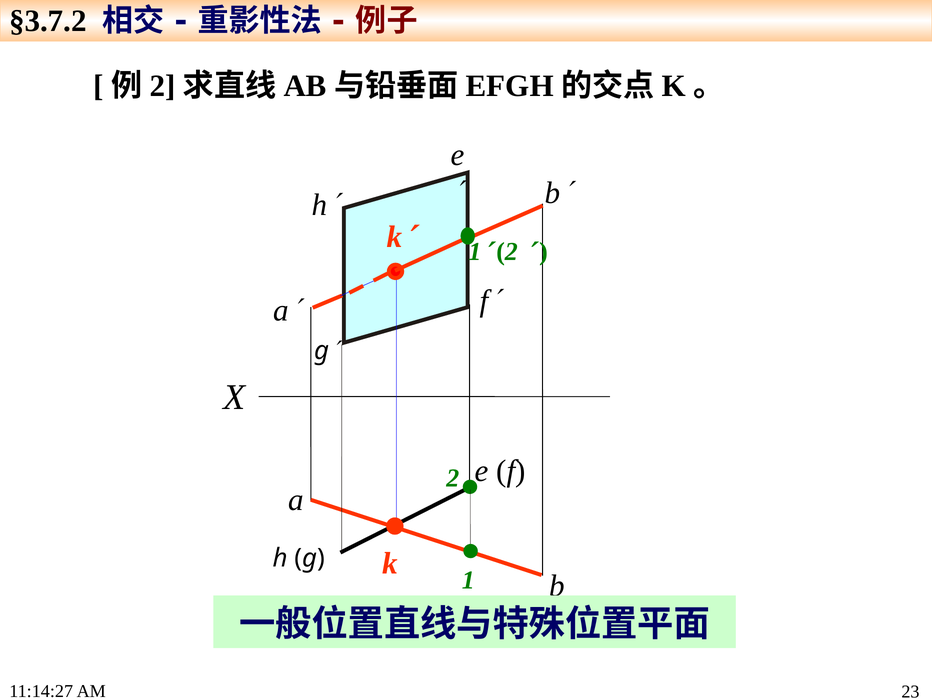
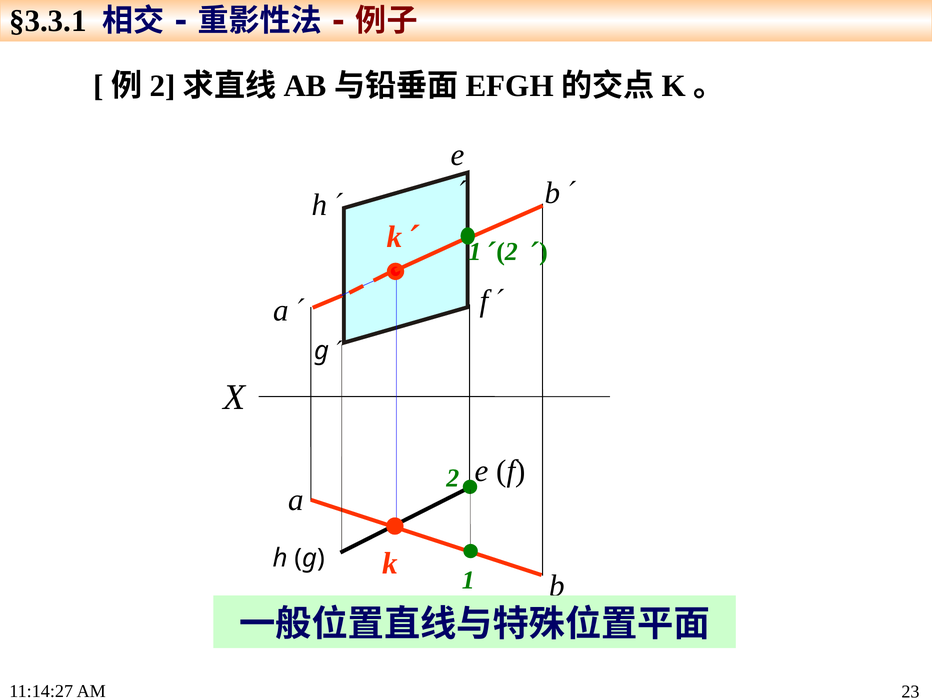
§3.7.2: §3.7.2 -> §3.3.1
